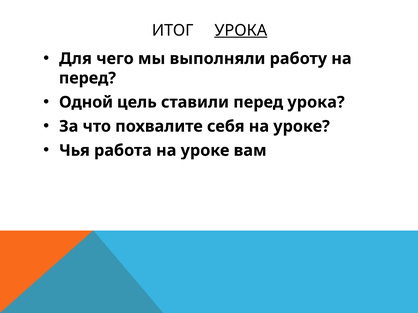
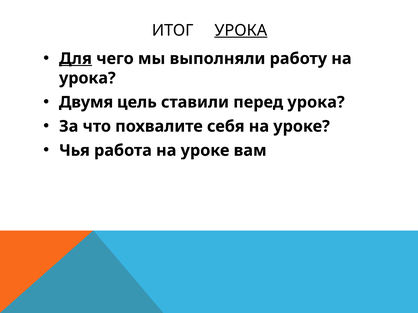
Для underline: none -> present
перед at (87, 78): перед -> урока
Одной: Одной -> Двумя
